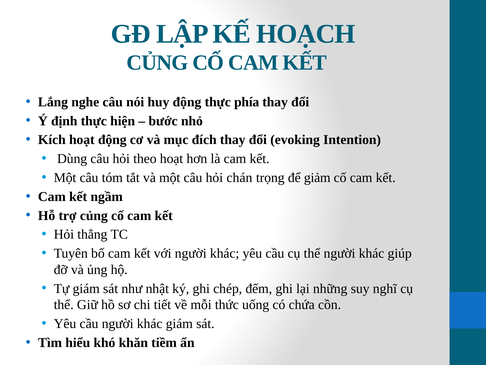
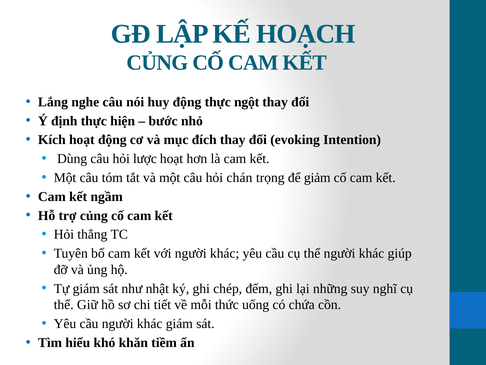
phía: phía -> ngột
theo: theo -> lược
